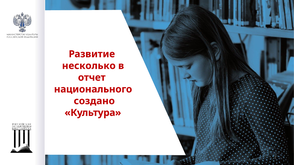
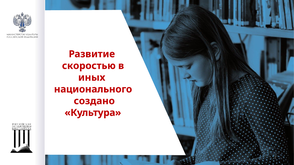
несколько: несколько -> скоростью
отчет: отчет -> иных
